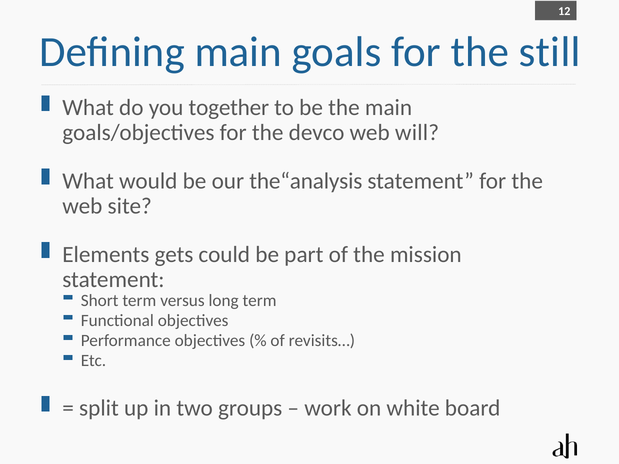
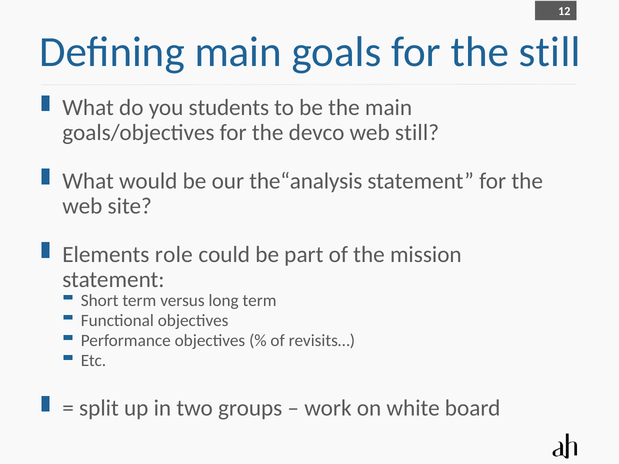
together: together -> students
web will: will -> still
gets: gets -> role
